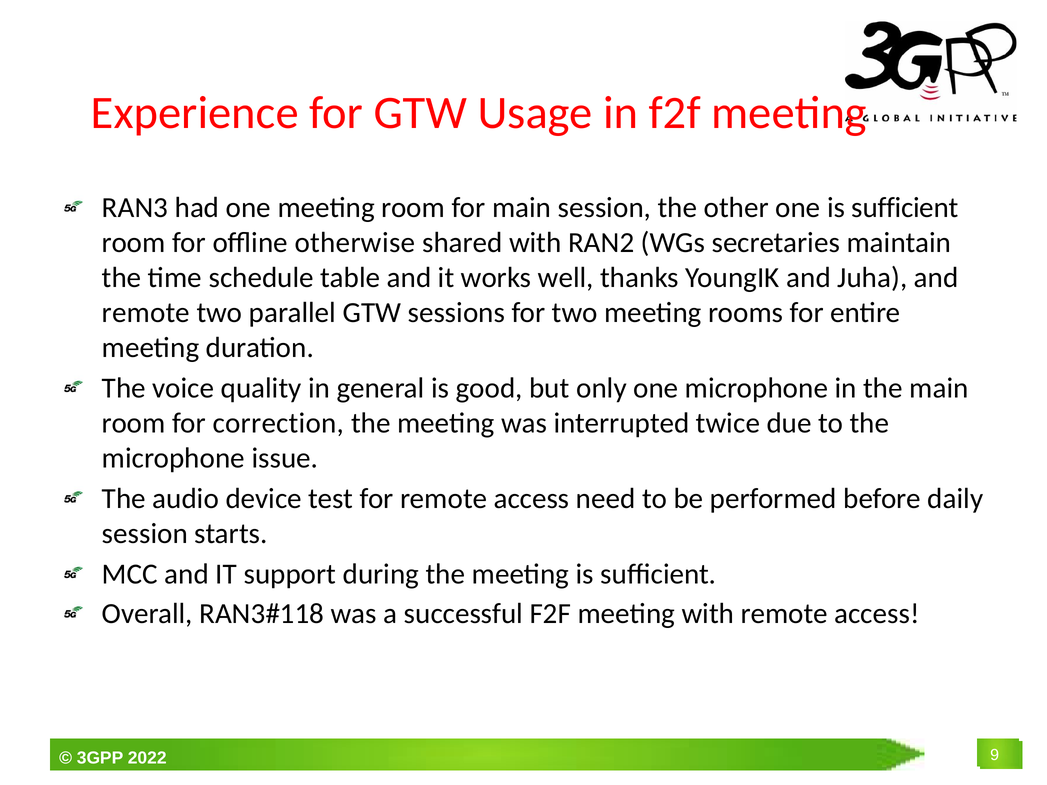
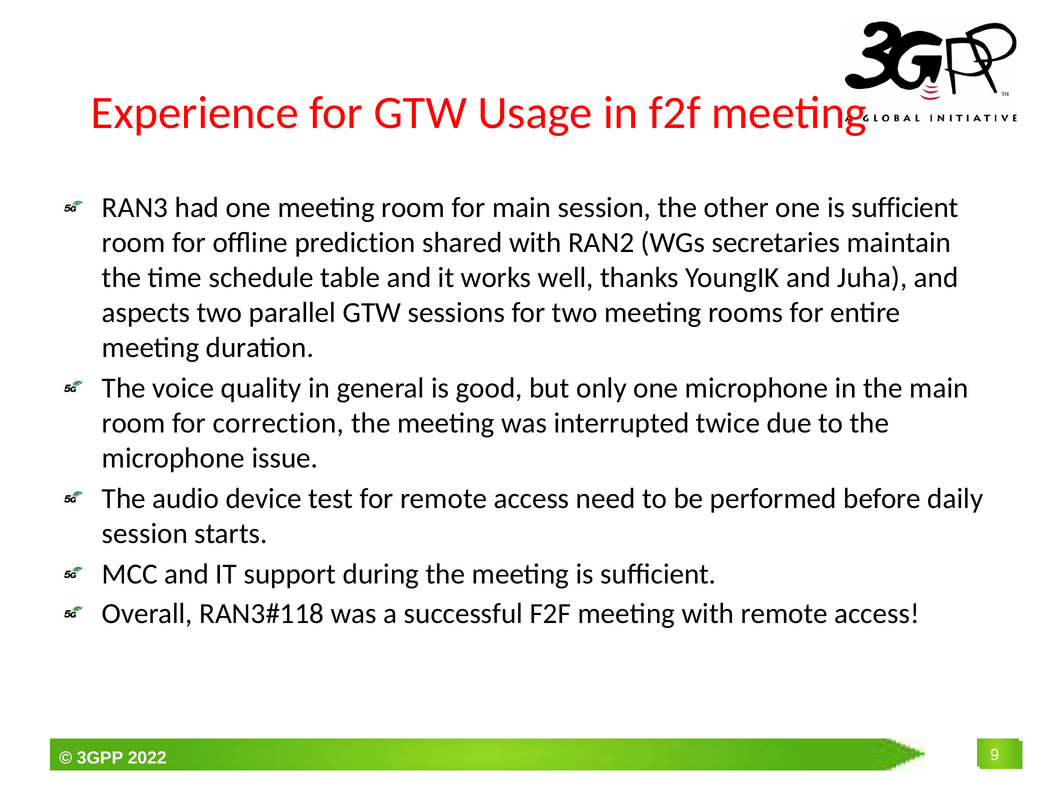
otherwise: otherwise -> prediction
remote at (146, 313): remote -> aspects
